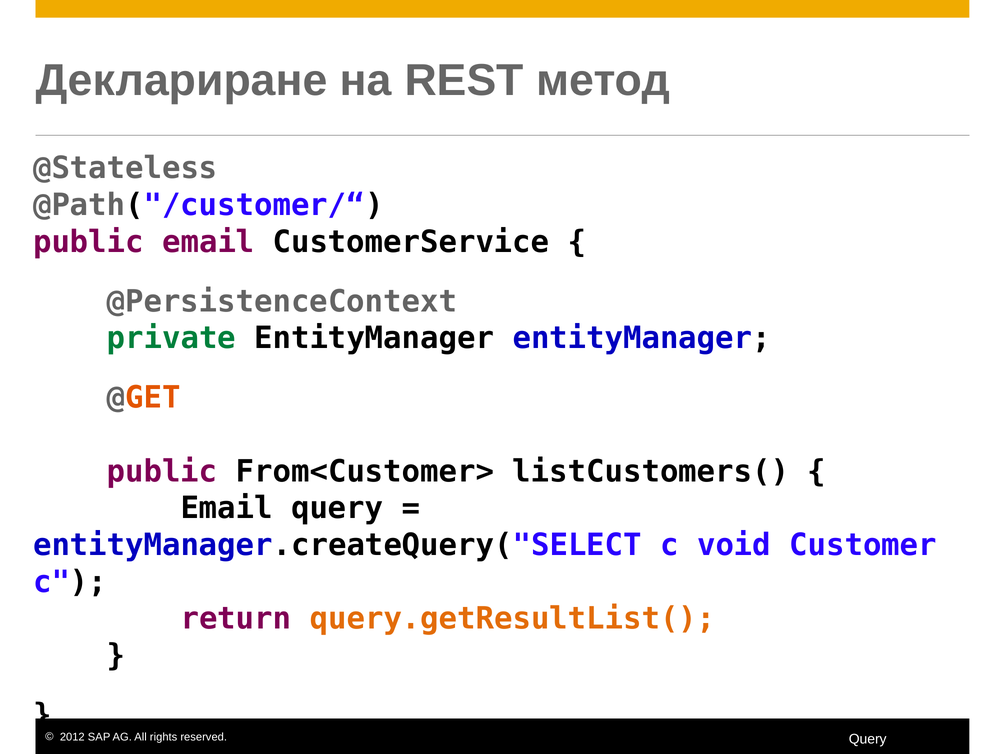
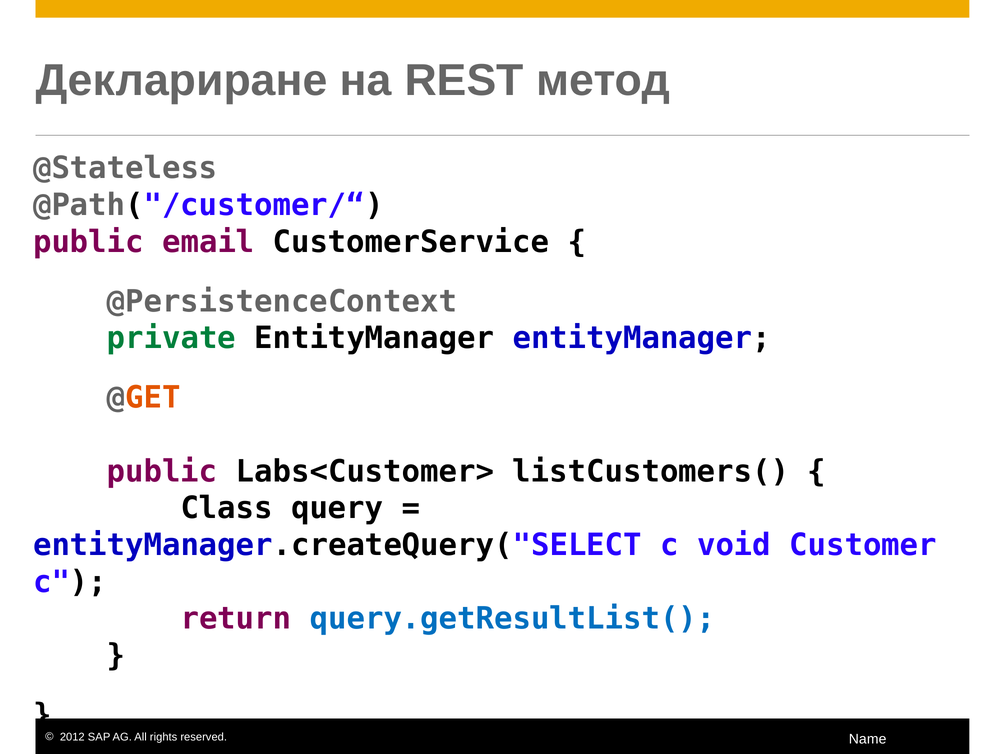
From<Customer>: From<Customer> -> Labs<Customer>
Email at (227, 508): Email -> Class
query.getResultList( colour: orange -> blue
Query at (868, 739): Query -> Name
